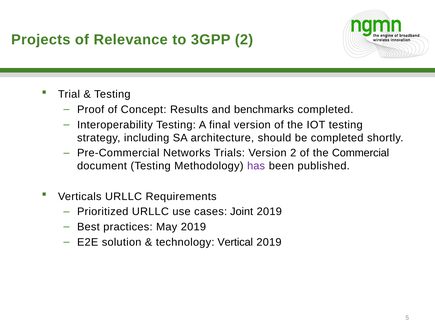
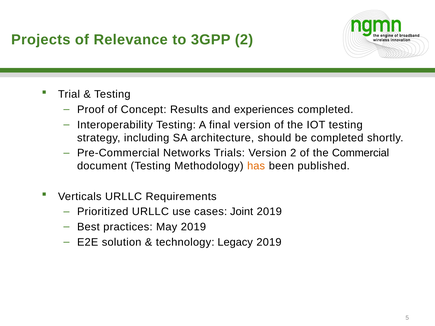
benchmarks: benchmarks -> experiences
has colour: purple -> orange
Vertical: Vertical -> Legacy
